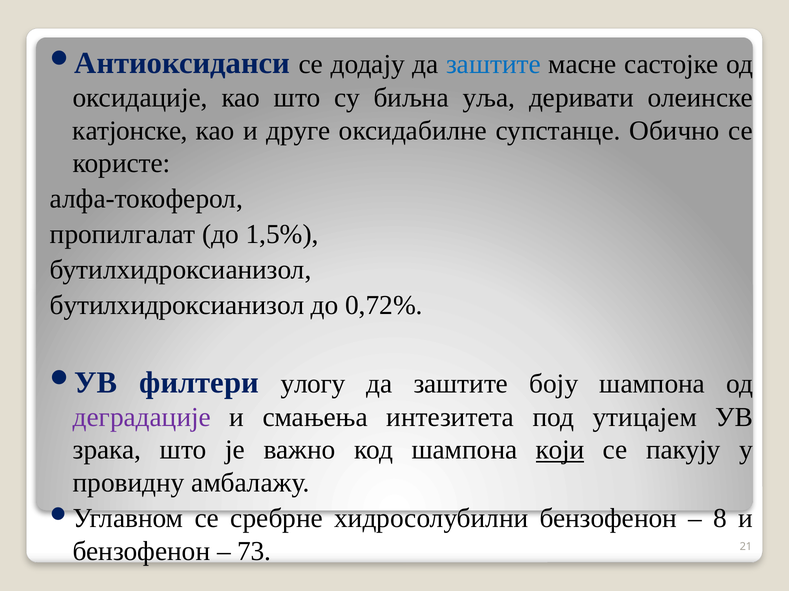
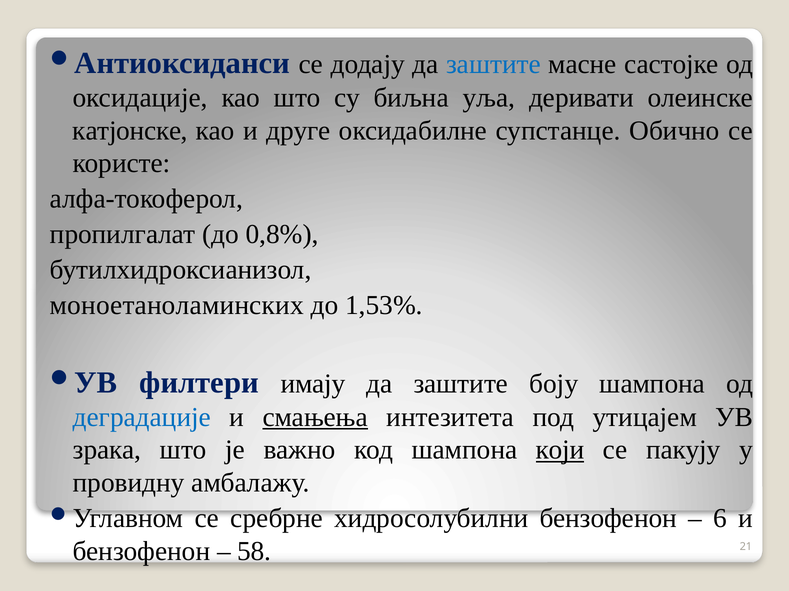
1,5%: 1,5% -> 0,8%
бутилхидроксианизол at (177, 306): бутилхидроксианизол -> моноетаноламинских
0,72%: 0,72% -> 1,53%
улогу: улогу -> имају
деградације colour: purple -> blue
смањења underline: none -> present
8: 8 -> 6
73: 73 -> 58
